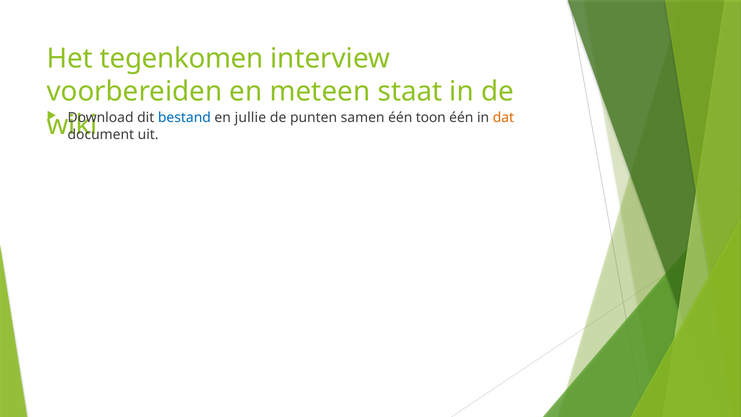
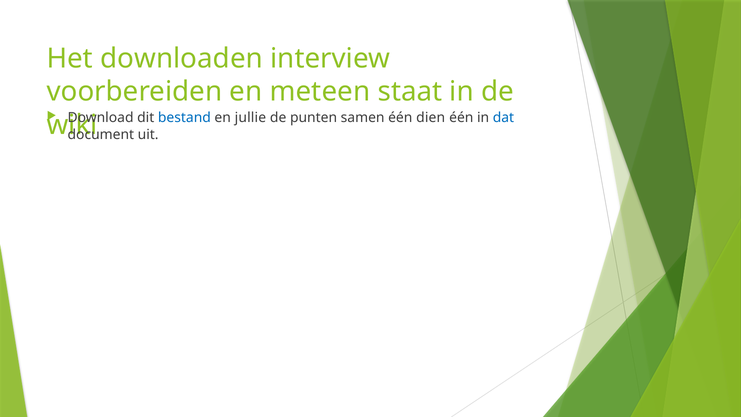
tegenkomen: tegenkomen -> downloaden
toon: toon -> dien
dat colour: orange -> blue
